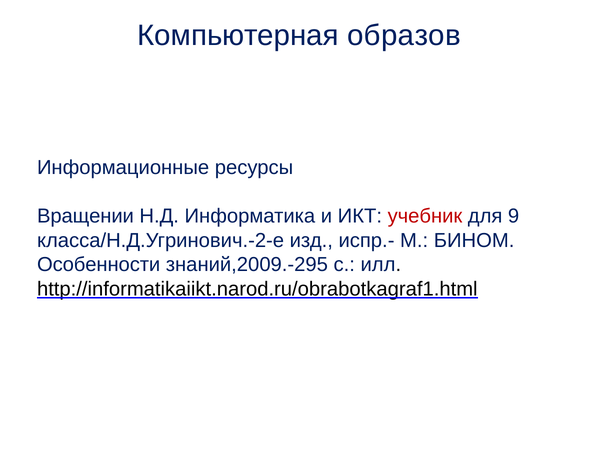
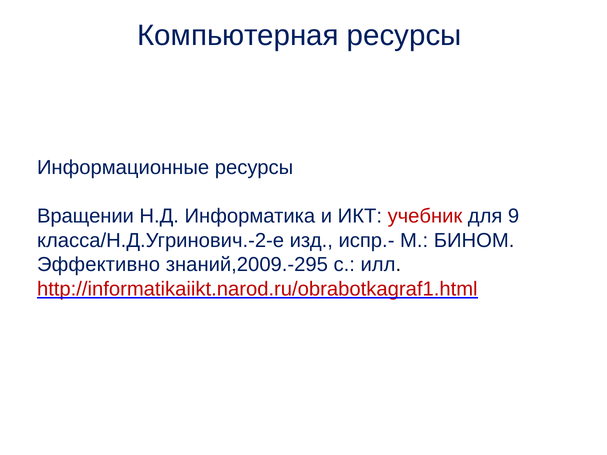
Компьютерная образов: образов -> ресурсы
Особенности: Особенности -> Эффективно
http://informatikaiikt.narod.ru/obrabotkagraf1.html colour: black -> red
